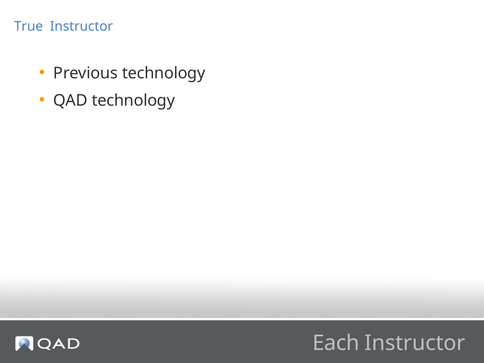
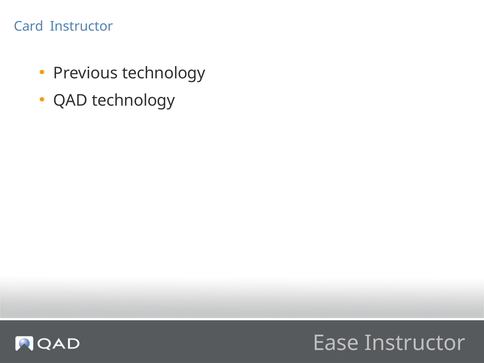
True: True -> Card
Each: Each -> Ease
